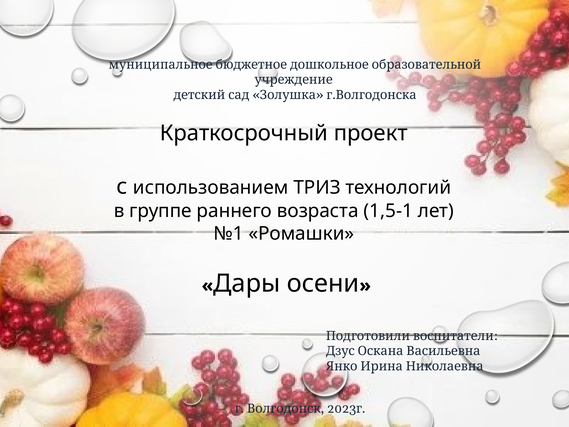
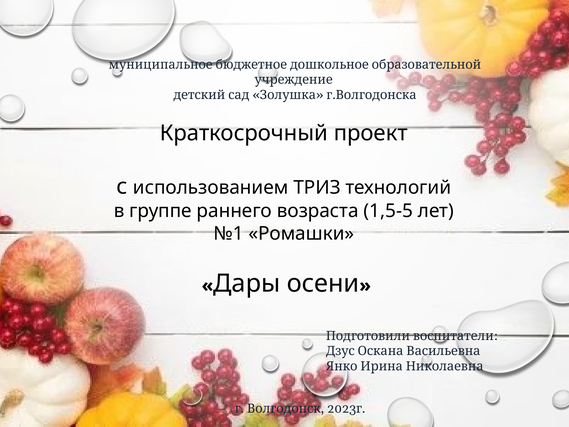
1,5-1: 1,5-1 -> 1,5-5
